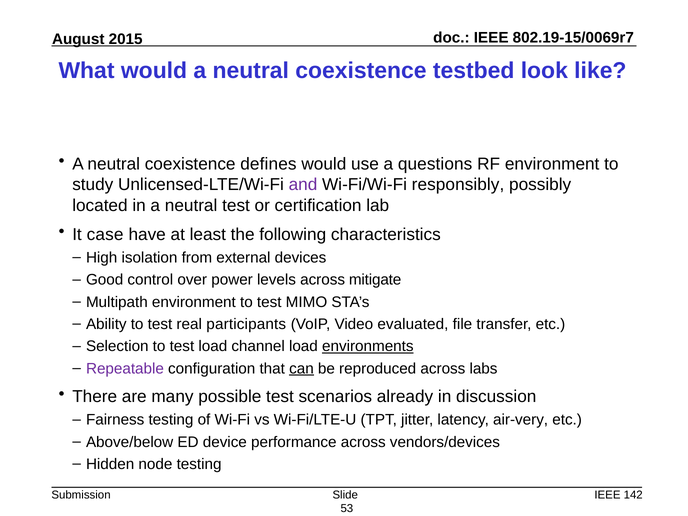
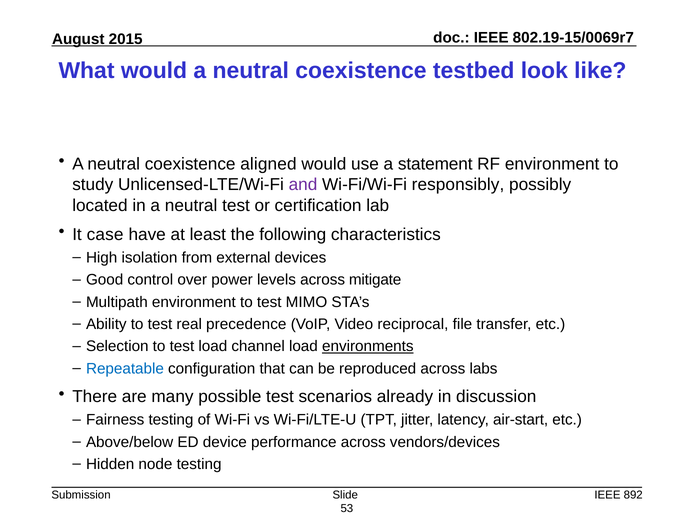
defines: defines -> aligned
questions: questions -> statement
participants: participants -> precedence
evaluated: evaluated -> reciprocal
Repeatable colour: purple -> blue
can underline: present -> none
air-very: air-very -> air-start
142: 142 -> 892
